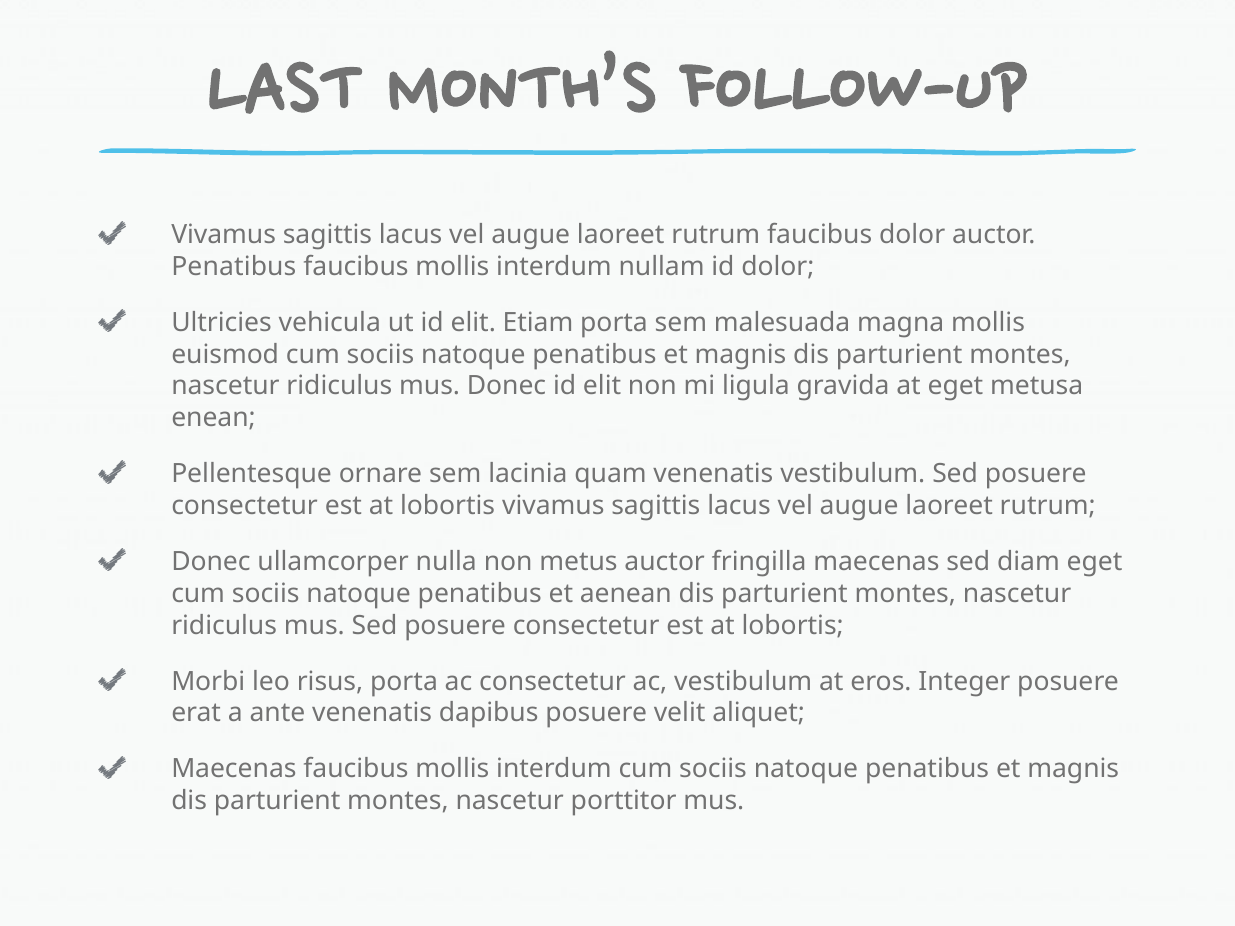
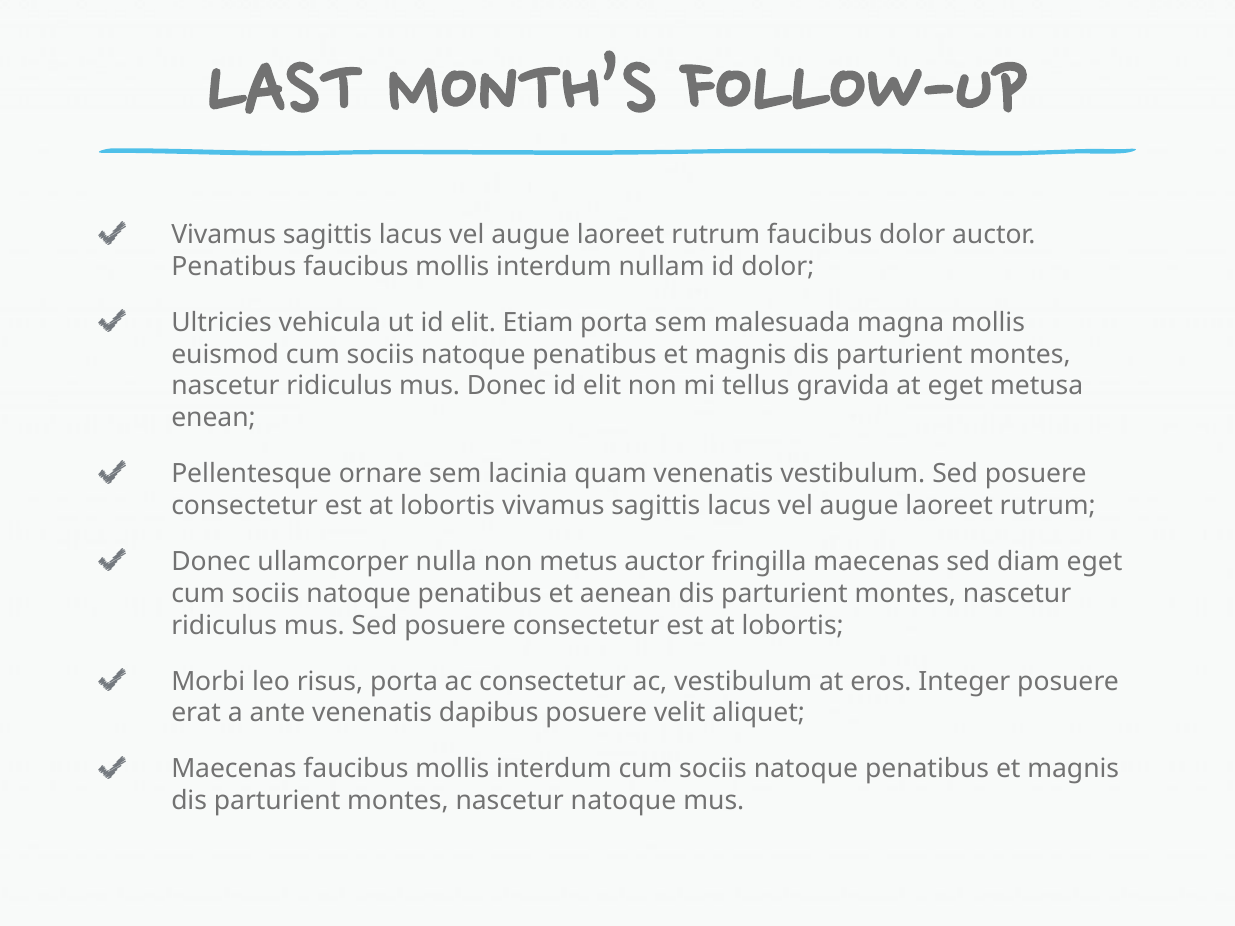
ligula: ligula -> tellus
nascetur porttitor: porttitor -> natoque
